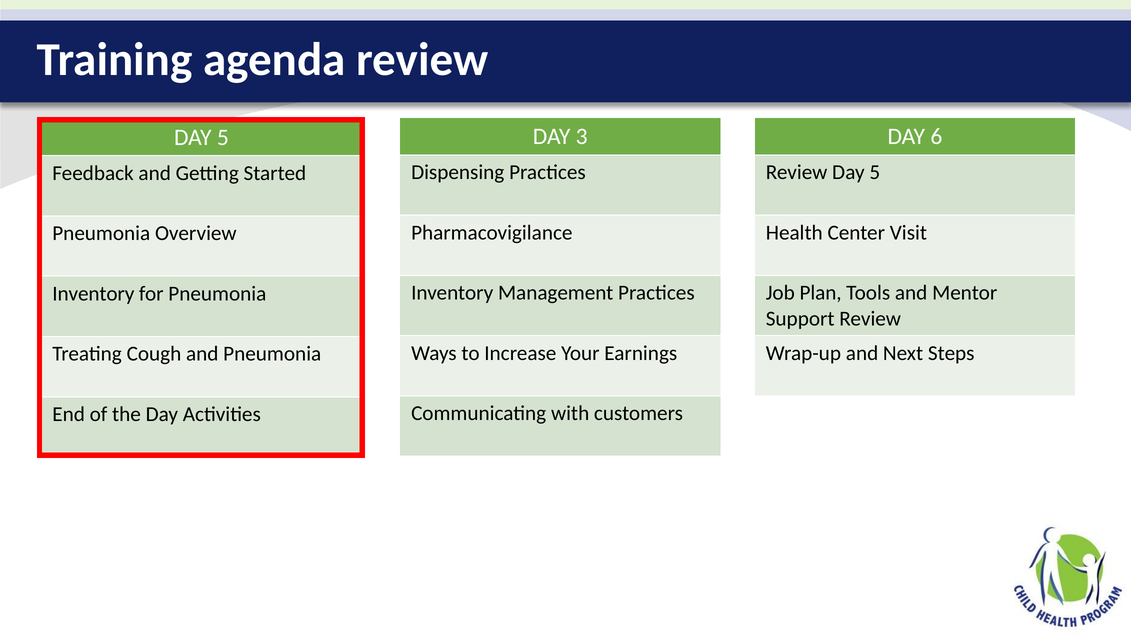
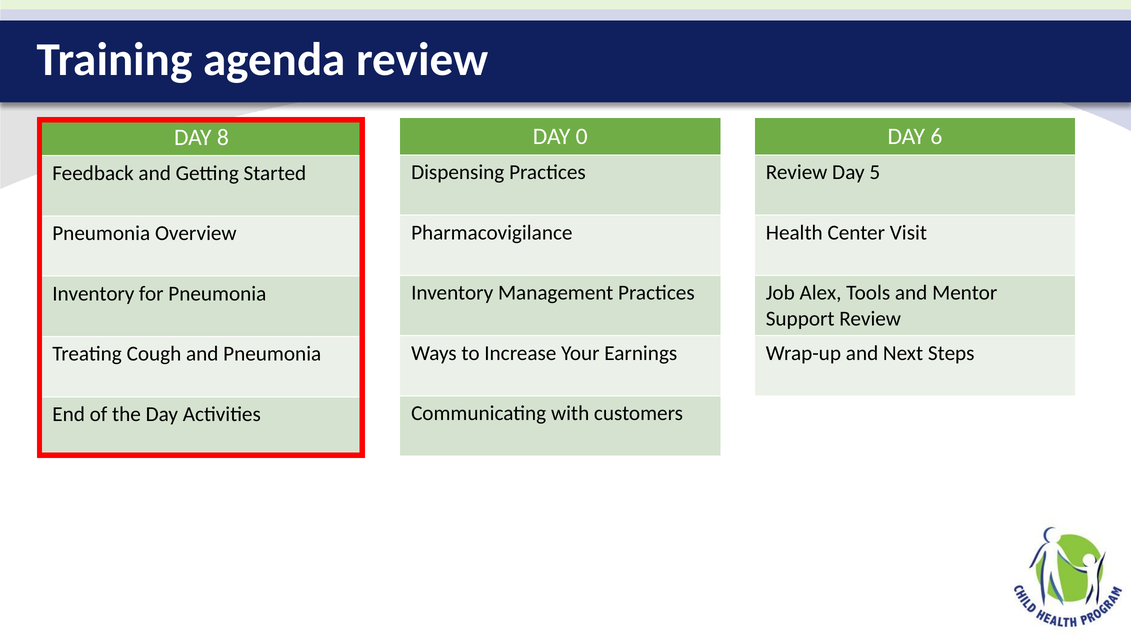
3: 3 -> 0
5 at (223, 137): 5 -> 8
Plan: Plan -> Alex
